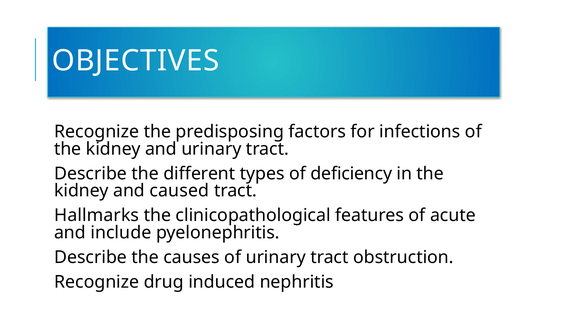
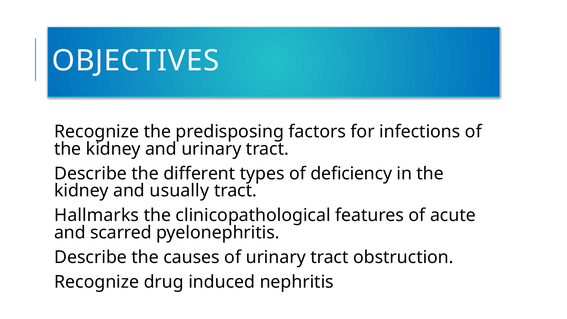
caused: caused -> usually
include: include -> scarred
